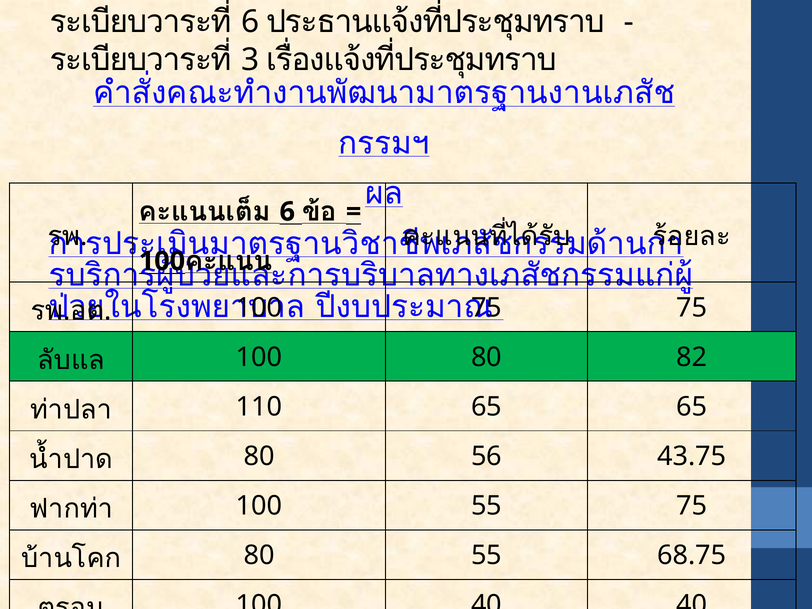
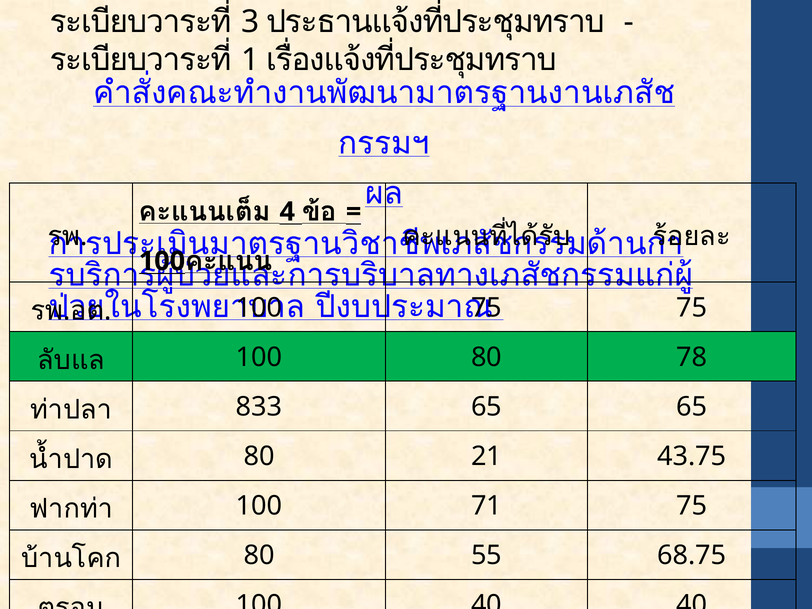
6 at (250, 22): 6 -> 3
3: 3 -> 1
6 at (287, 212): 6 -> 4
82: 82 -> 78
110: 110 -> 833
56: 56 -> 21
55 at (486, 506): 55 -> 71
